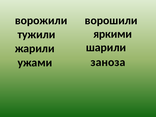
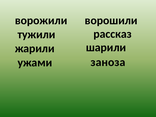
яркими: яркими -> рассказ
